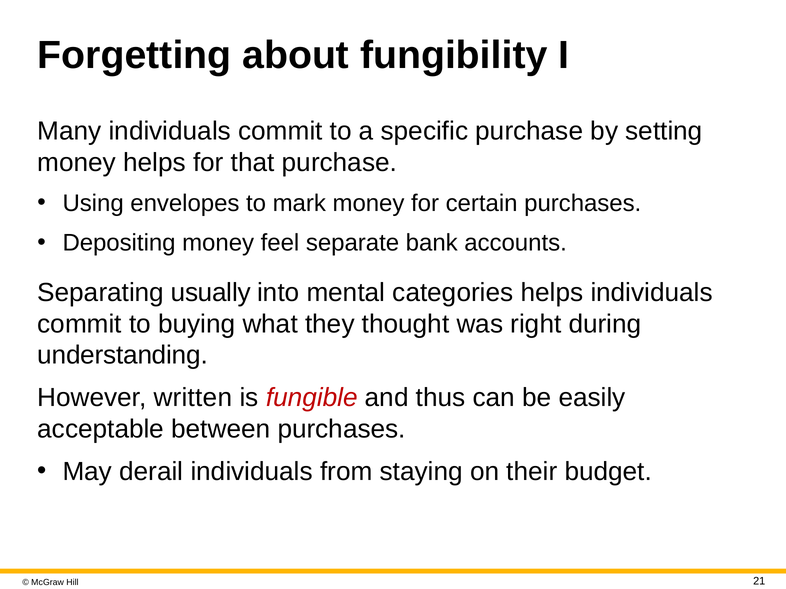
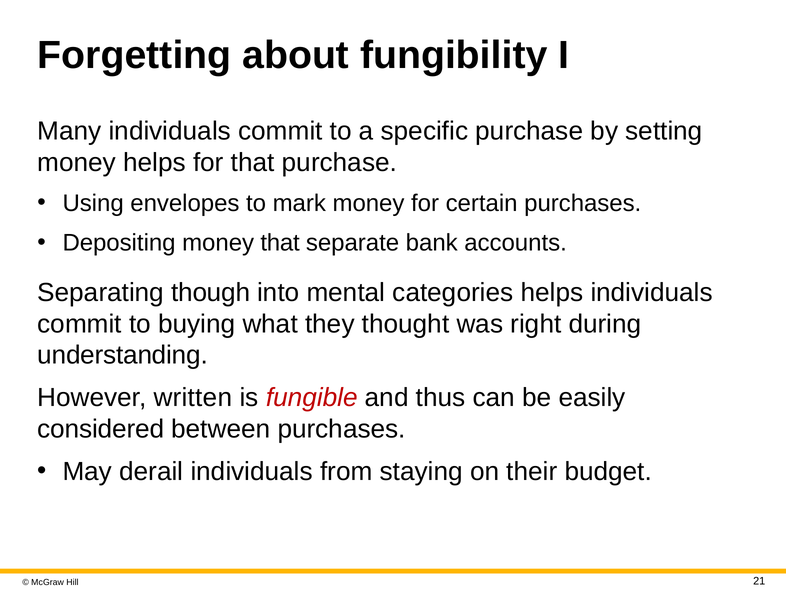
money feel: feel -> that
usually: usually -> though
acceptable: acceptable -> considered
